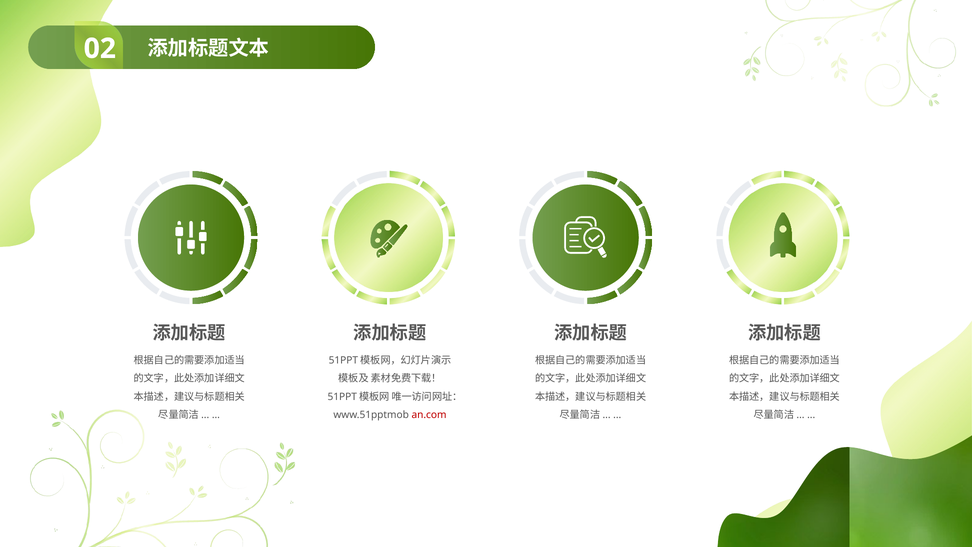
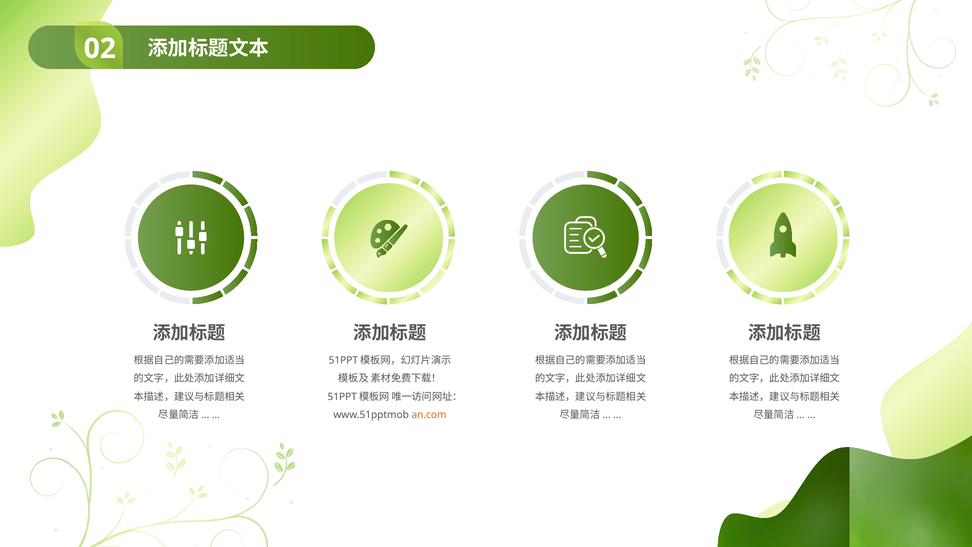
an.com colour: red -> orange
